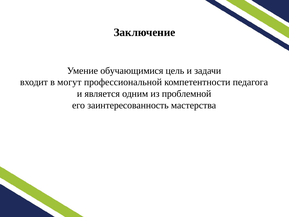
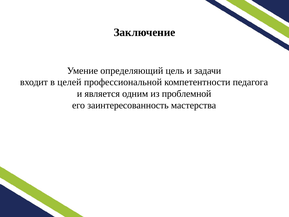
обучающимися: обучающимися -> определяющий
могут: могут -> целей
